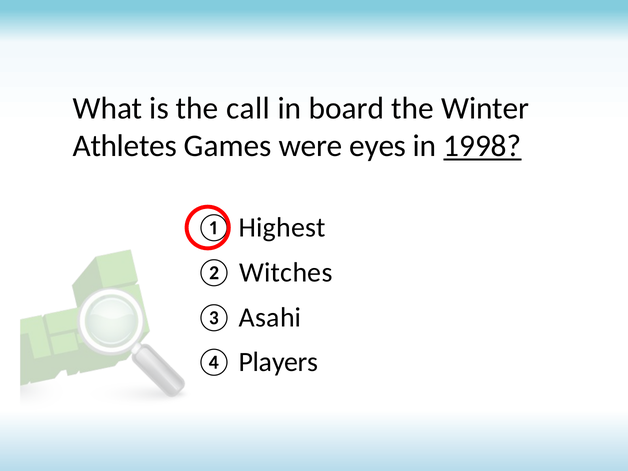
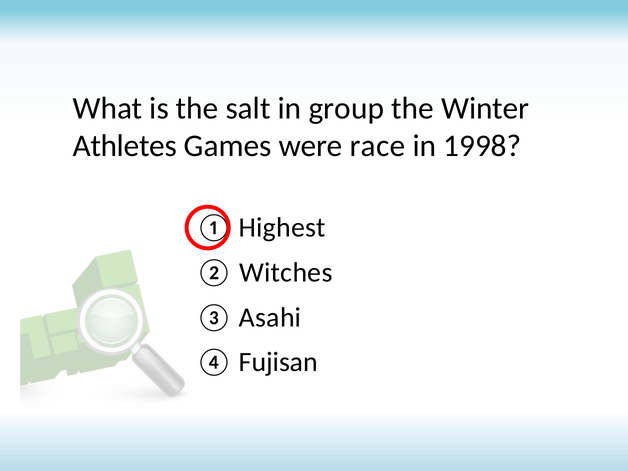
call: call -> salt
board: board -> group
eyes: eyes -> race
1998 underline: present -> none
Players: Players -> Fujisan
